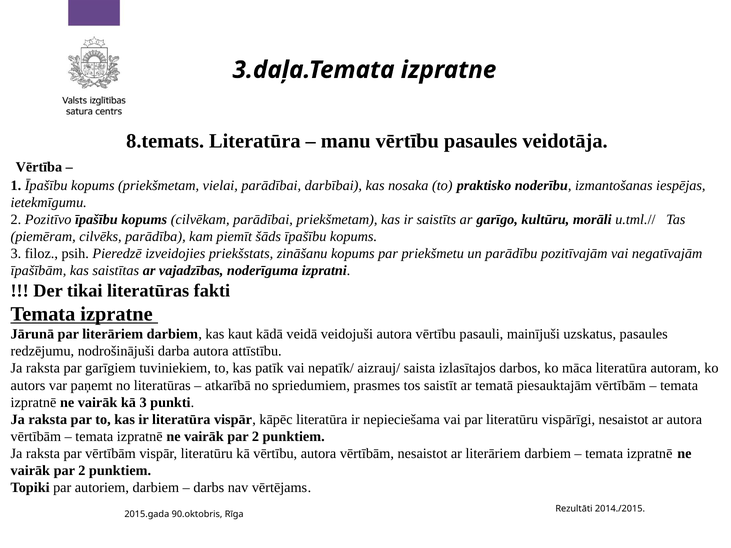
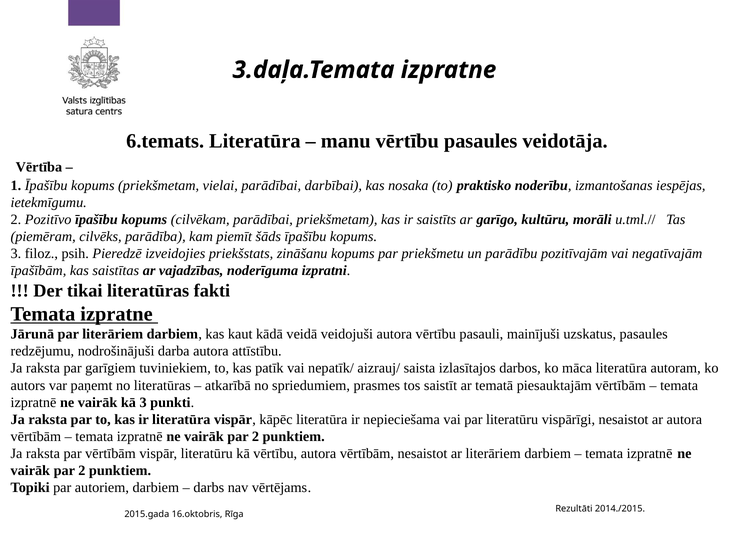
8.temats: 8.temats -> 6.temats
90.oktobris: 90.oktobris -> 16.oktobris
